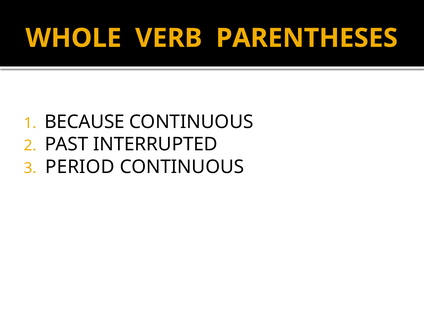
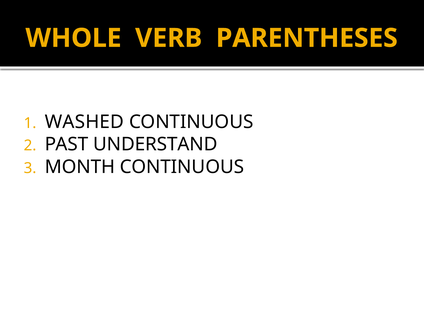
BECAUSE: BECAUSE -> WASHED
INTERRUPTED: INTERRUPTED -> UNDERSTAND
PERIOD: PERIOD -> MONTH
